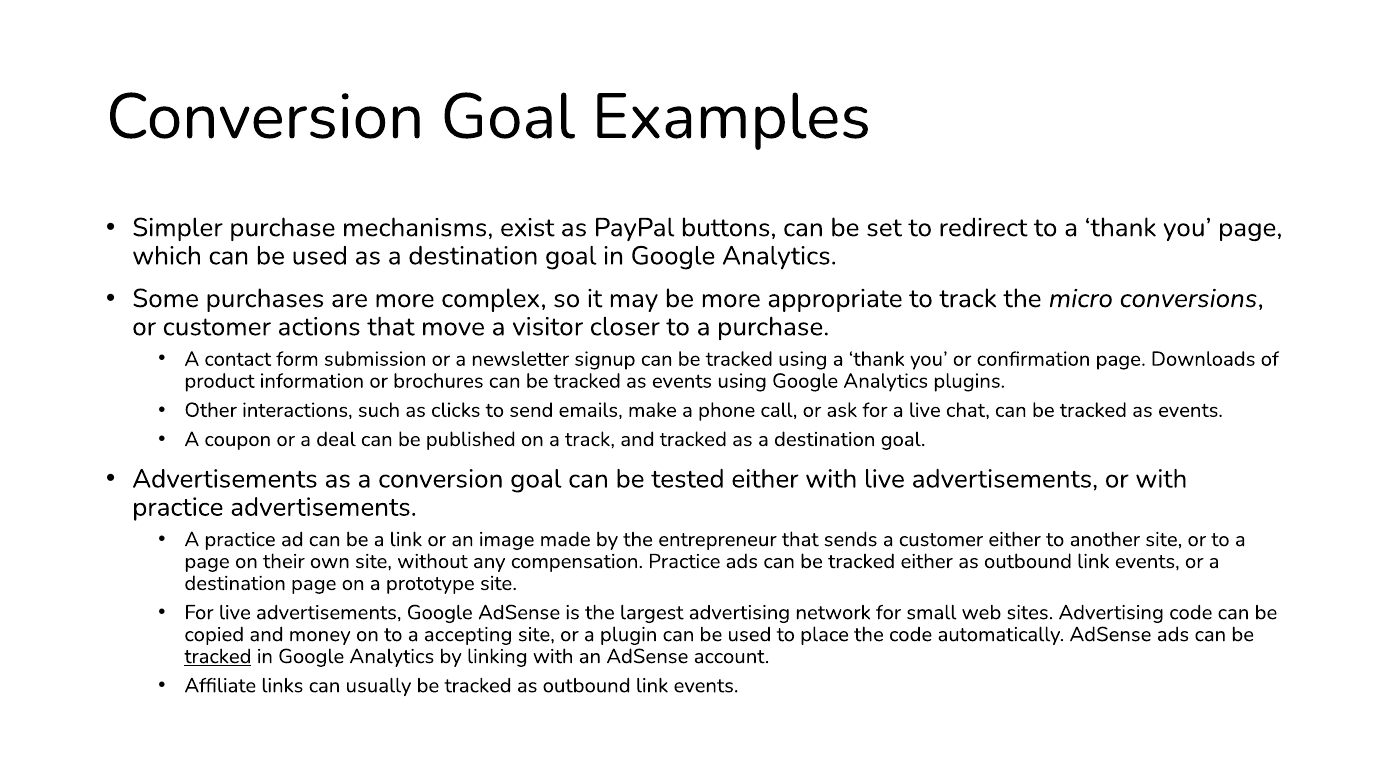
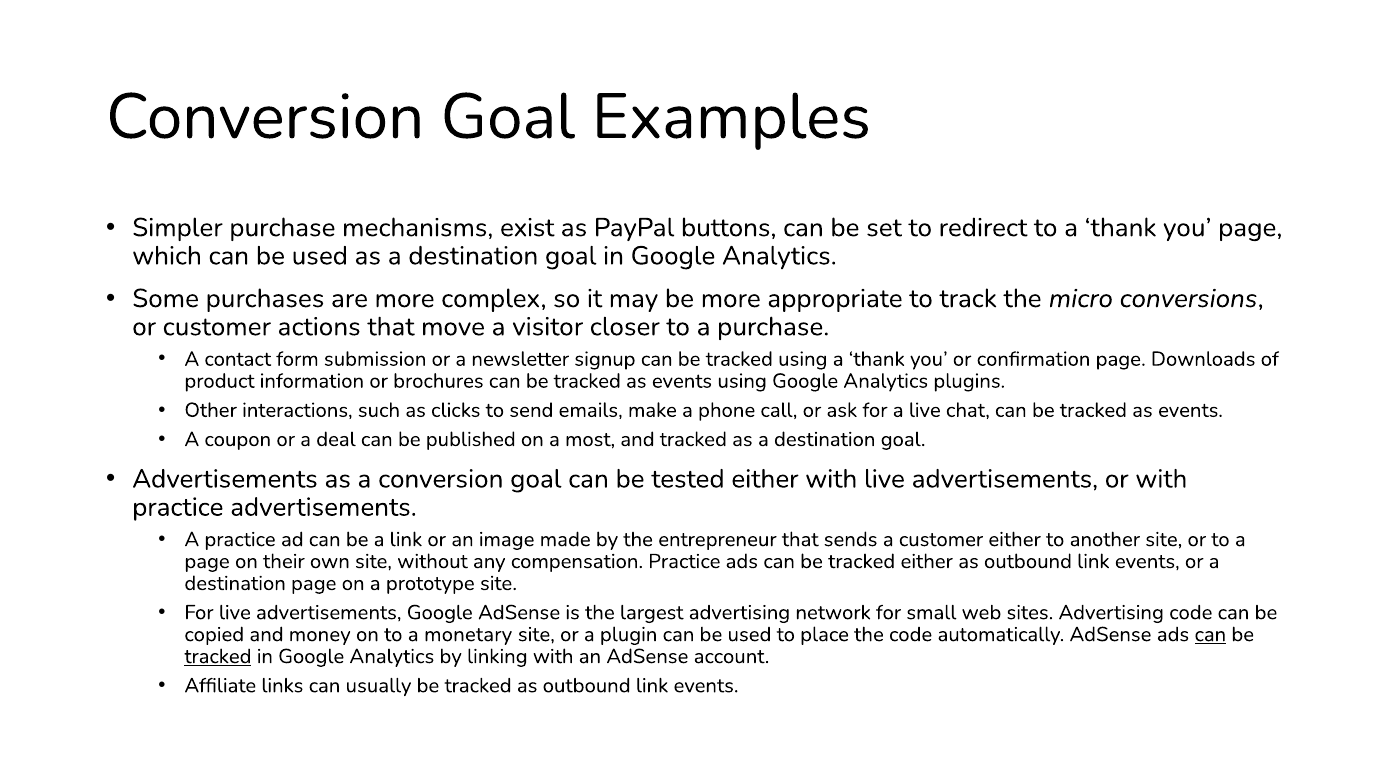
a track: track -> most
accepting: accepting -> monetary
can at (1210, 634) underline: none -> present
